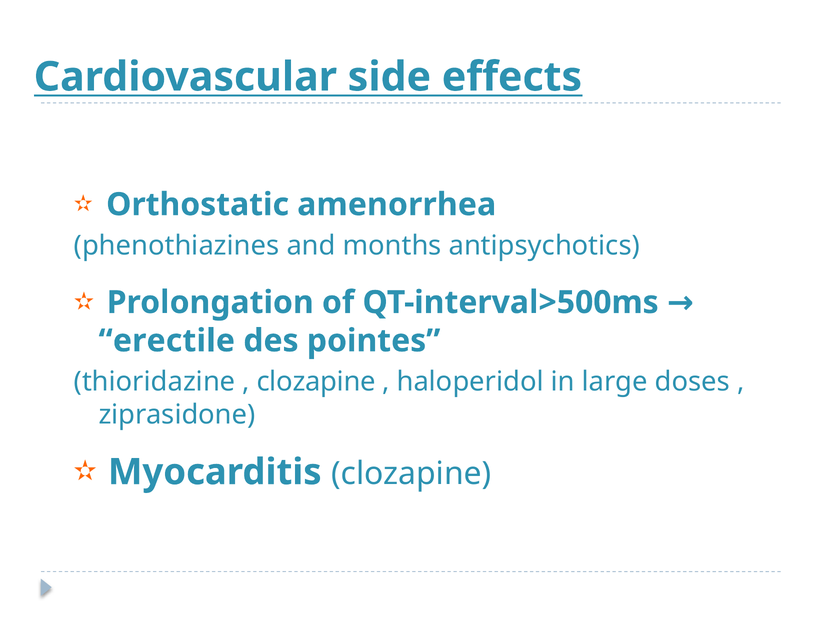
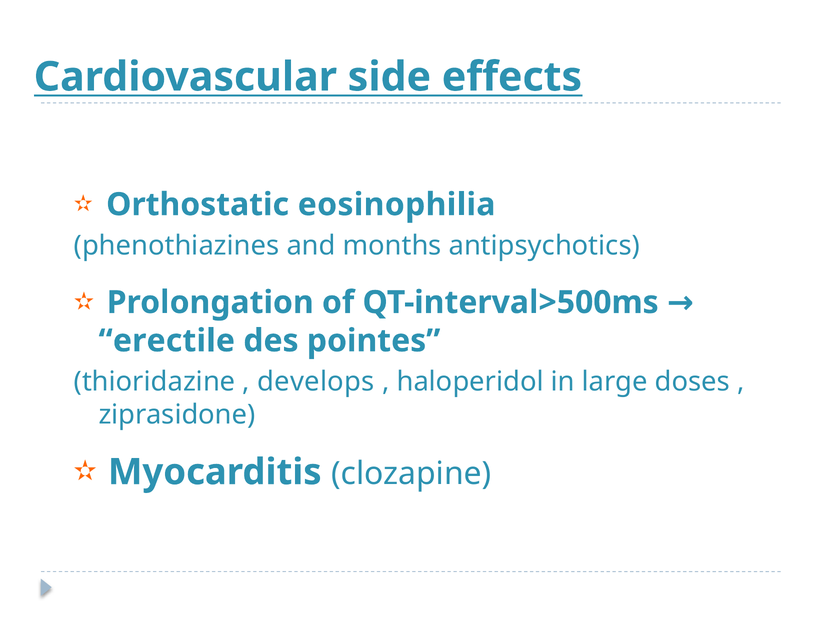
amenorrhea: amenorrhea -> eosinophilia
clozapine at (316, 382): clozapine -> develops
